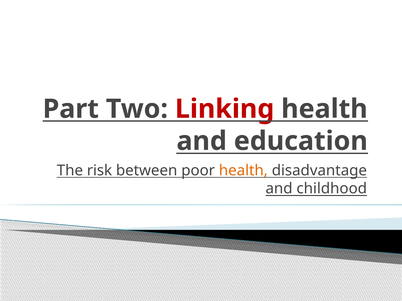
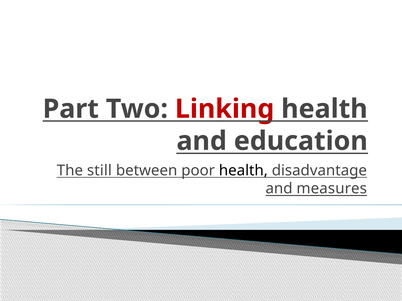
risk: risk -> still
health at (243, 171) colour: orange -> black
childhood: childhood -> measures
